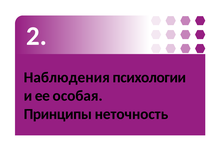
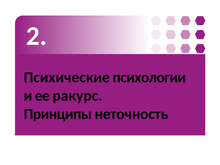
Наблюдения: Наблюдения -> Психические
особая: особая -> ракурс
